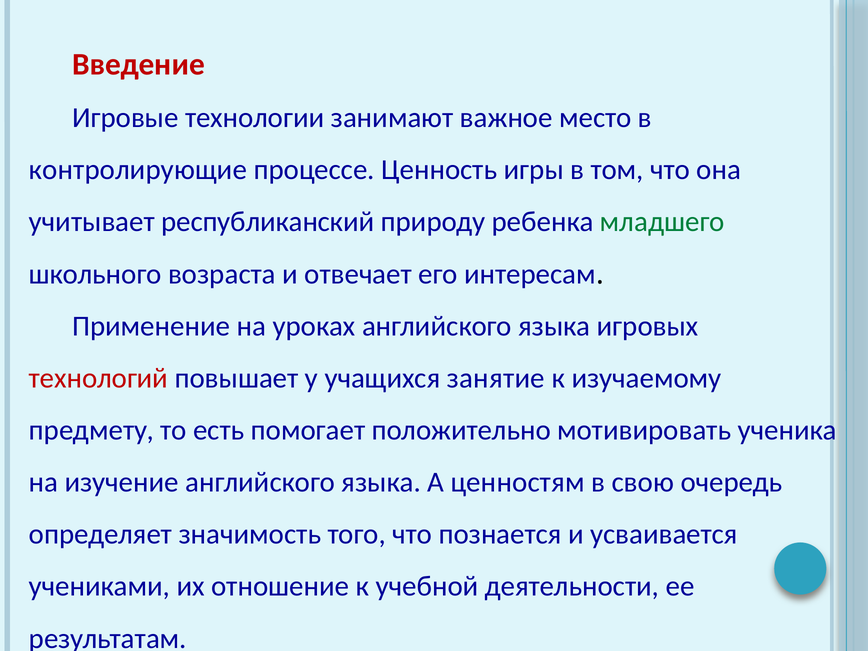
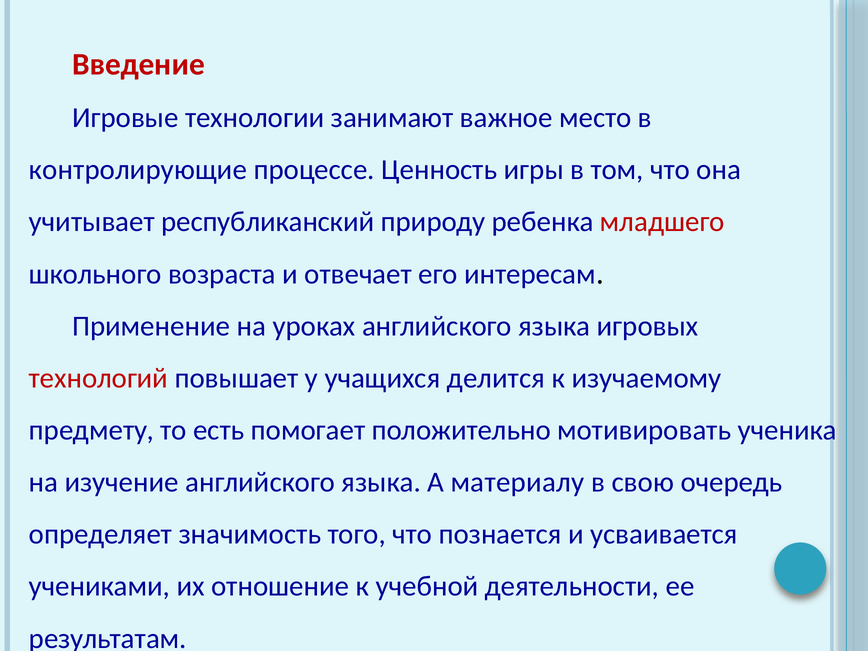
младшего colour: green -> red
занятие: занятие -> делится
ценностям: ценностям -> материалу
